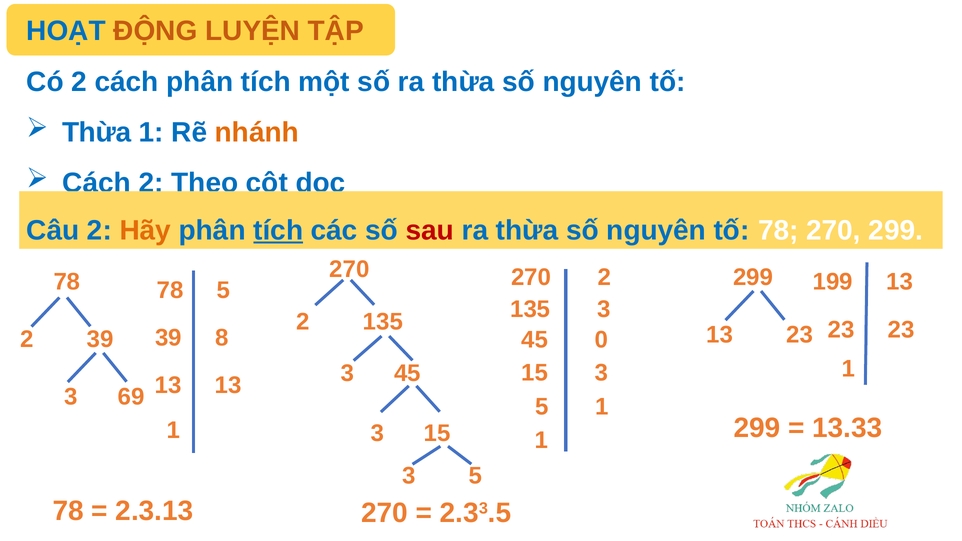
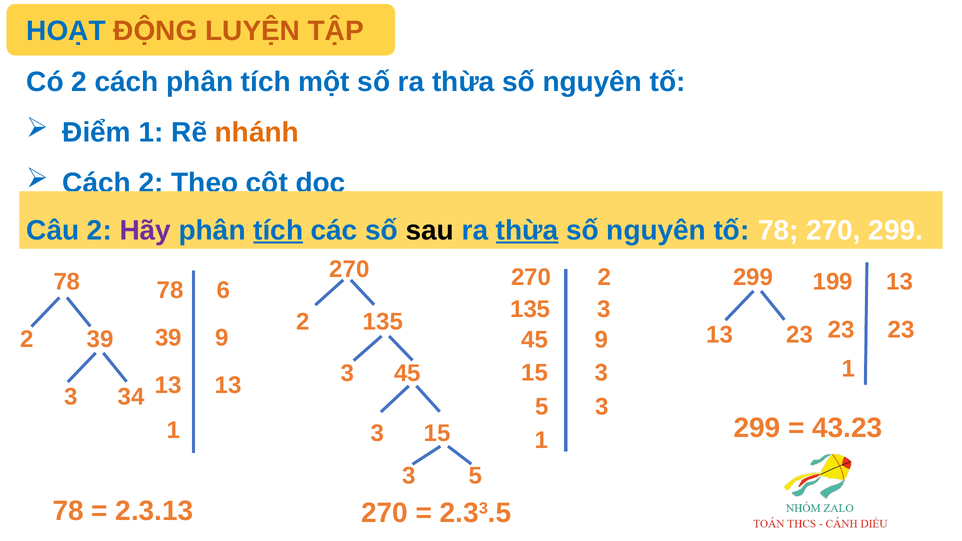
Thừa at (97, 133): Thừa -> Điểm
Hãy colour: orange -> purple
sau colour: red -> black
thừa at (527, 230) underline: none -> present
78 5: 5 -> 6
39 8: 8 -> 9
45 0: 0 -> 9
69: 69 -> 34
5 1: 1 -> 3
13.33: 13.33 -> 43.23
